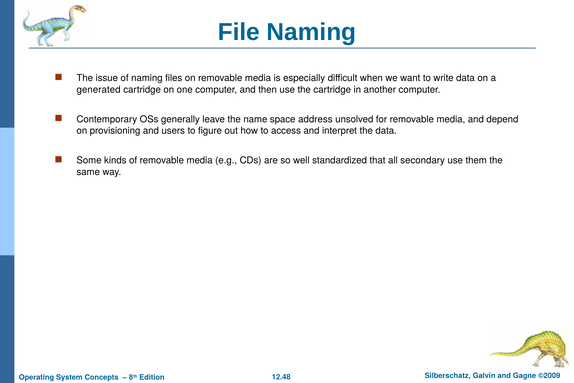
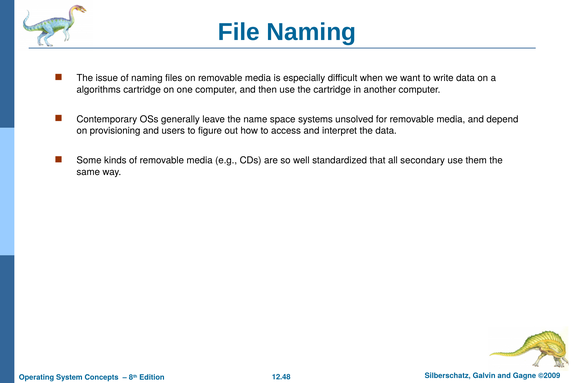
generated: generated -> algorithms
address: address -> systems
